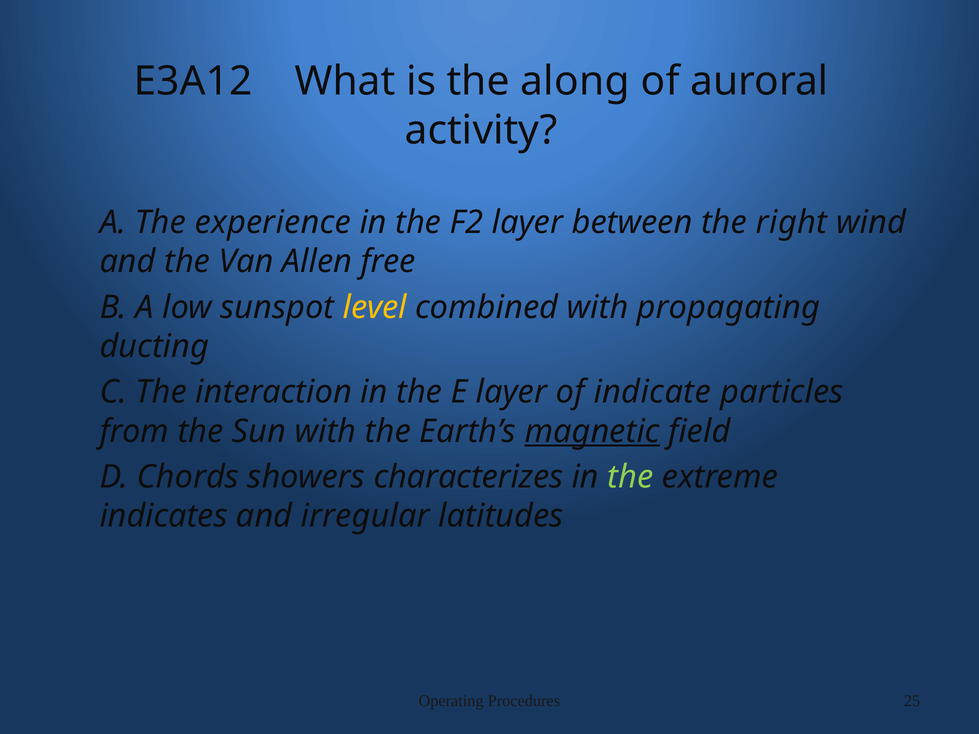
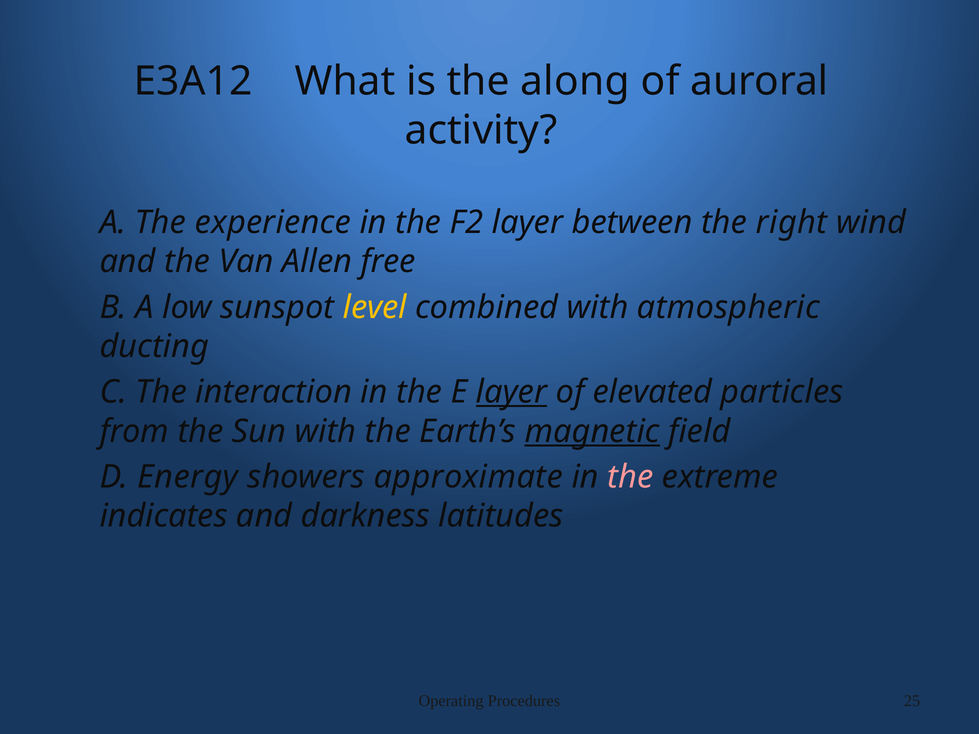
propagating: propagating -> atmospheric
layer at (512, 392) underline: none -> present
indicate: indicate -> elevated
Chords: Chords -> Energy
characterizes: characterizes -> approximate
the at (630, 477) colour: light green -> pink
irregular: irregular -> darkness
